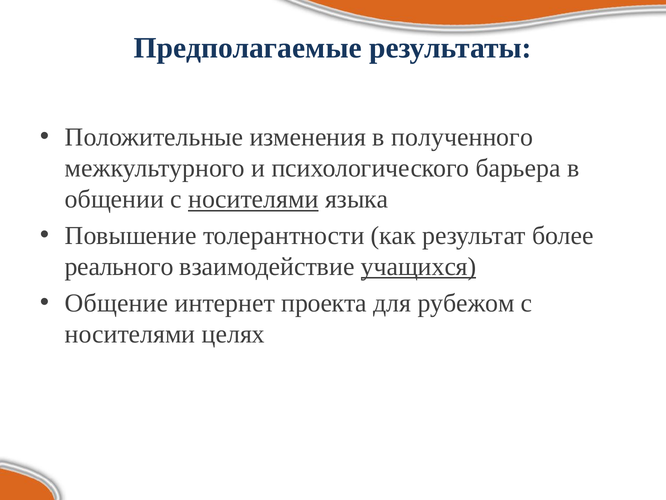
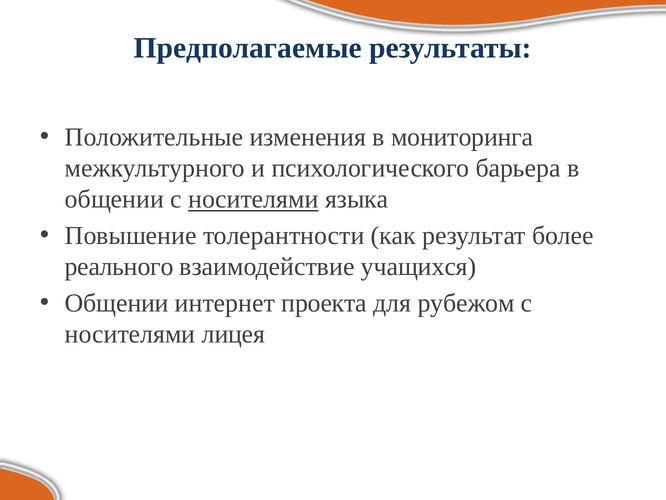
полученного: полученного -> мониторинга
учащихся underline: present -> none
Общение at (117, 303): Общение -> Общении
целях: целях -> лицея
